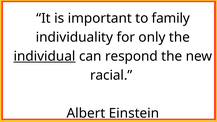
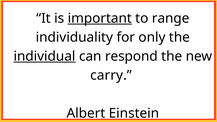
important underline: none -> present
family: family -> range
racial: racial -> carry
